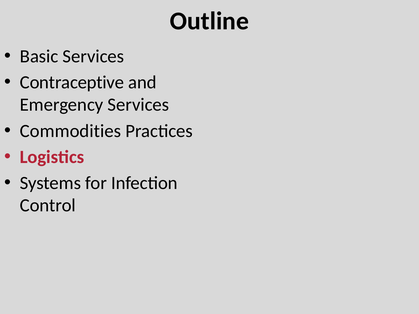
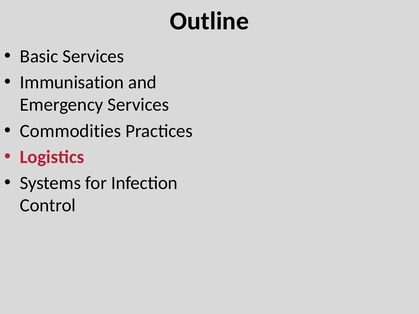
Contraceptive: Contraceptive -> Immunisation
